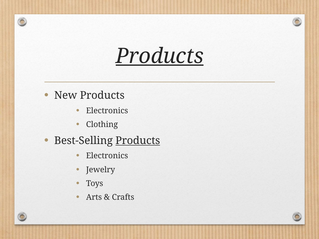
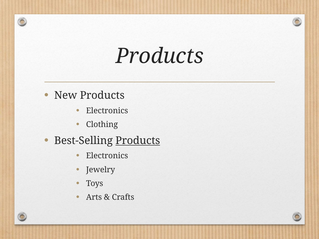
Products at (160, 56) underline: present -> none
